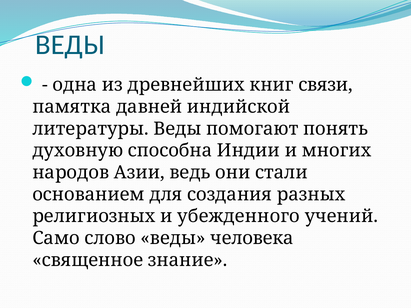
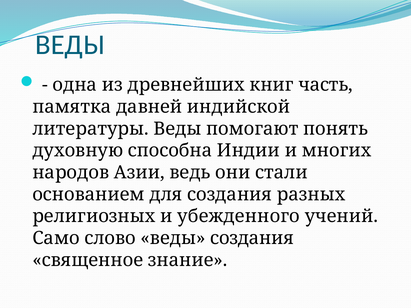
связи: связи -> часть
веды человека: человека -> создания
